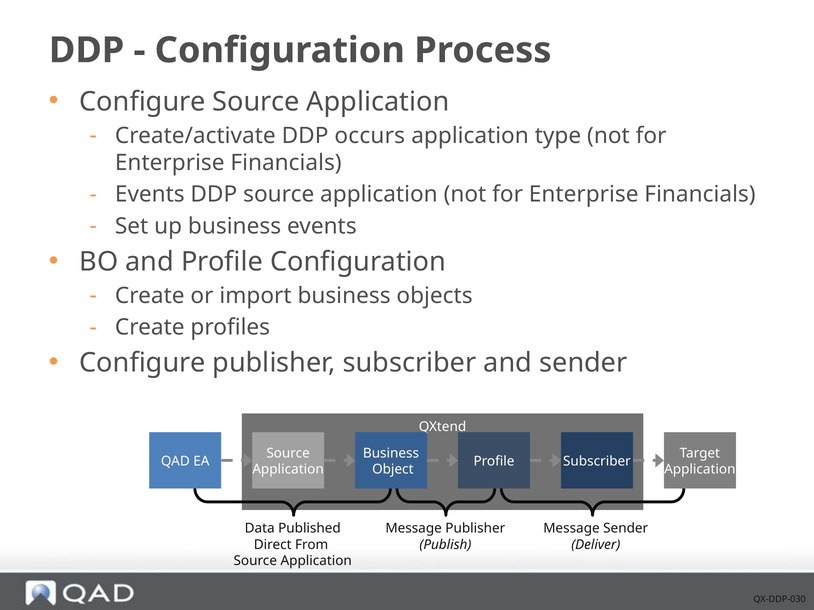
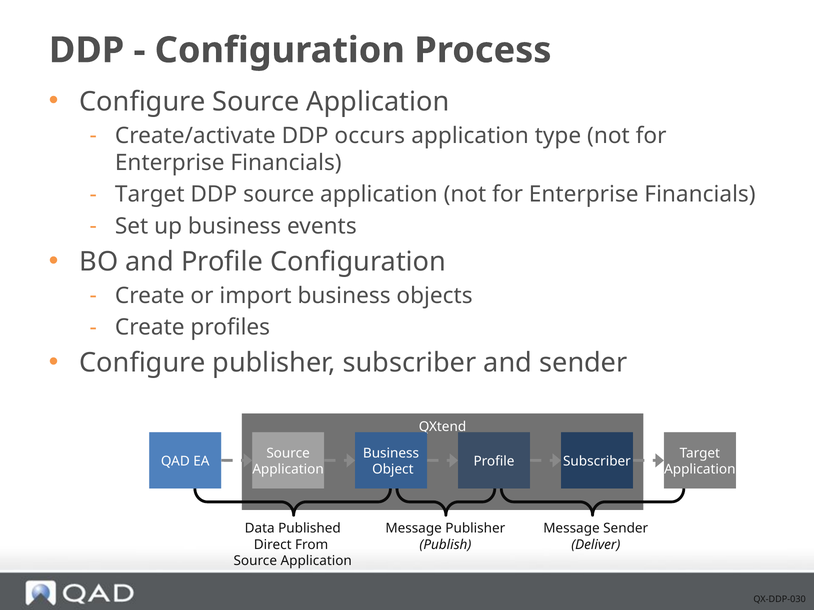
Events at (150, 195): Events -> Target
